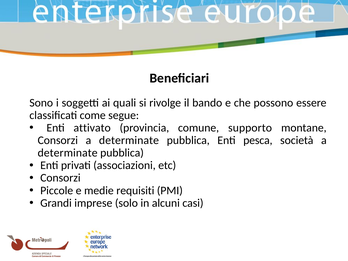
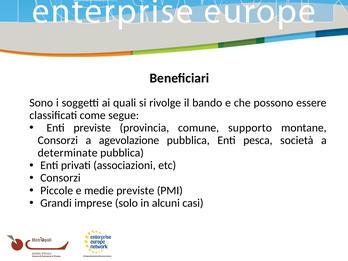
Enti attivato: attivato -> previste
Consorzi a determinate: determinate -> agevolazione
medie requisiti: requisiti -> previste
